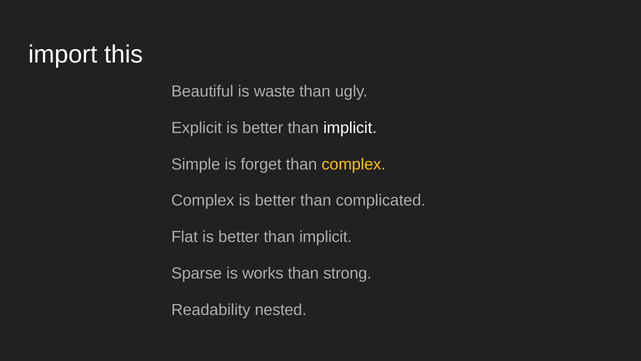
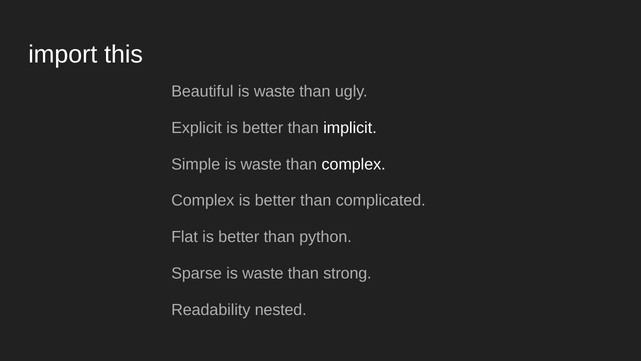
Simple is forget: forget -> waste
complex at (354, 164) colour: yellow -> white
implicit at (326, 237): implicit -> python
Sparse is works: works -> waste
